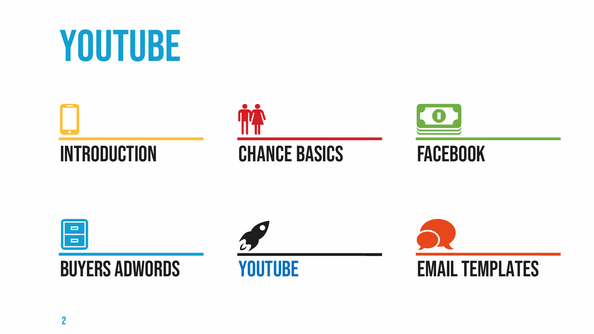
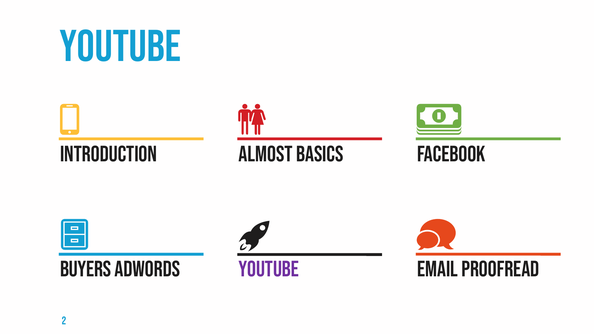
Chance: Chance -> Almost
YouTube at (269, 269) colour: blue -> purple
templates: templates -> proofread
